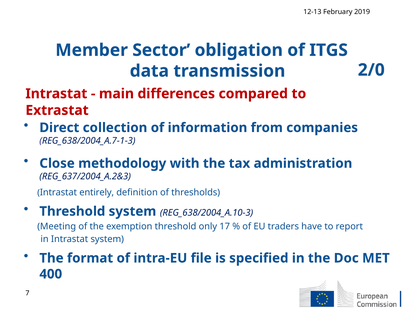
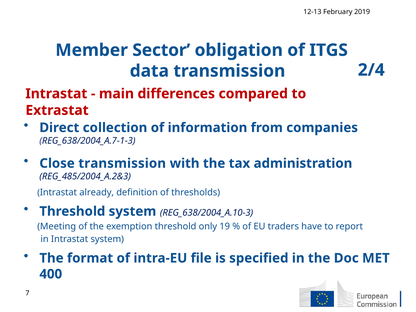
2/0: 2/0 -> 2/4
Close methodology: methodology -> transmission
REG_637/2004_A.2&3: REG_637/2004_A.2&3 -> REG_485/2004_A.2&3
entirely: entirely -> already
17: 17 -> 19
